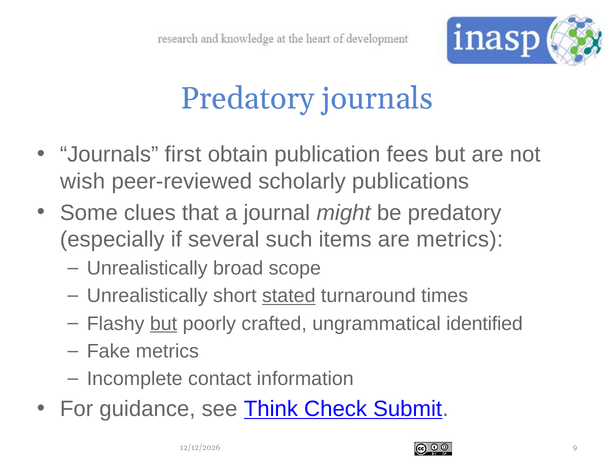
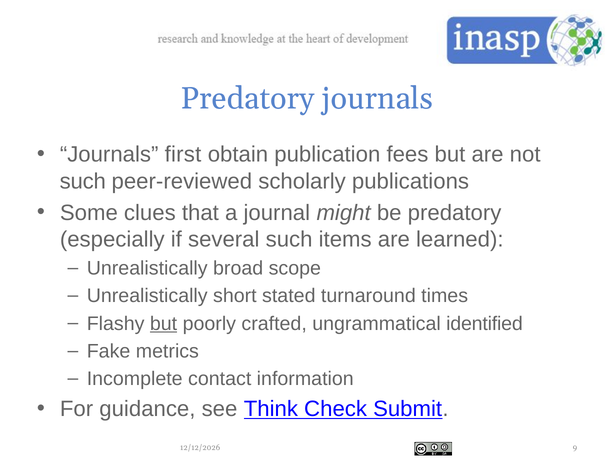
wish at (83, 181): wish -> such
are metrics: metrics -> learned
stated underline: present -> none
